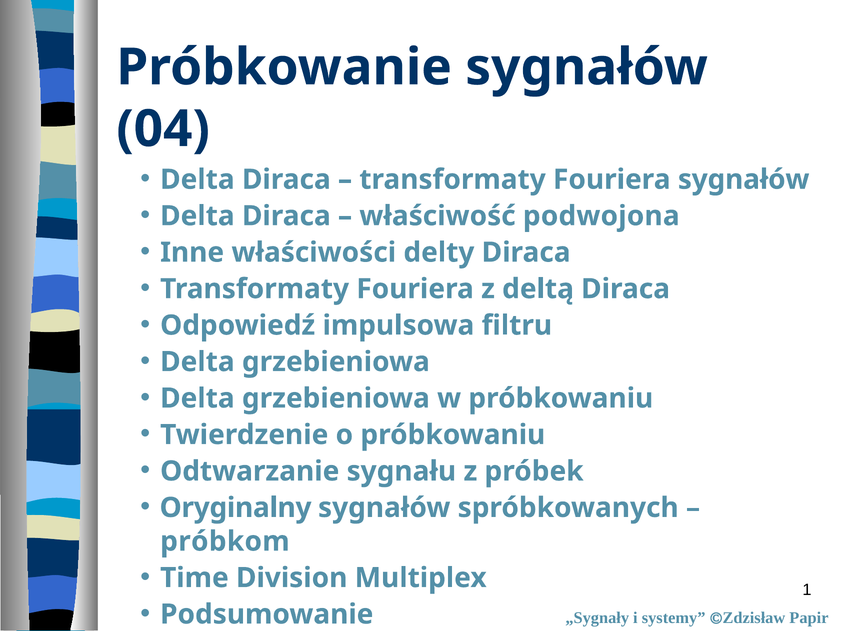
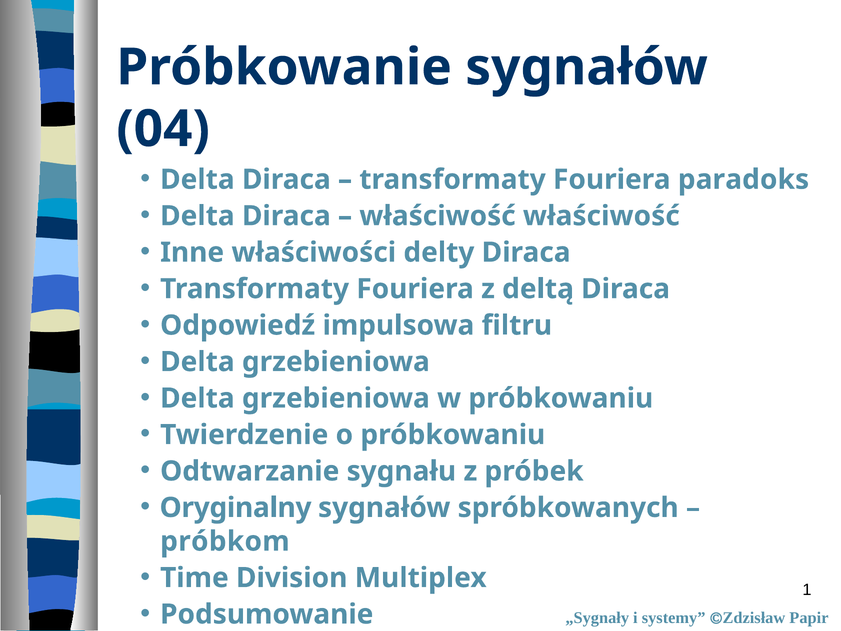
Fouriera sygnałów: sygnałów -> paradoks
właściwość podwojona: podwojona -> właściwość
